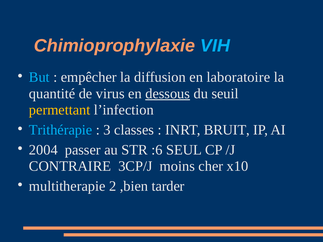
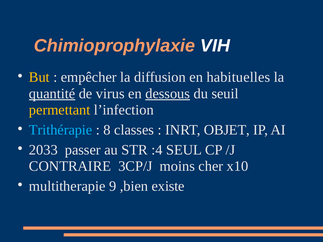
VIH colour: light blue -> white
But colour: light blue -> yellow
laboratoire: laboratoire -> habituelles
quantité underline: none -> present
3: 3 -> 8
BRUIT: BRUIT -> OBJET
2004: 2004 -> 2033
:6: :6 -> :4
2: 2 -> 9
tarder: tarder -> existe
